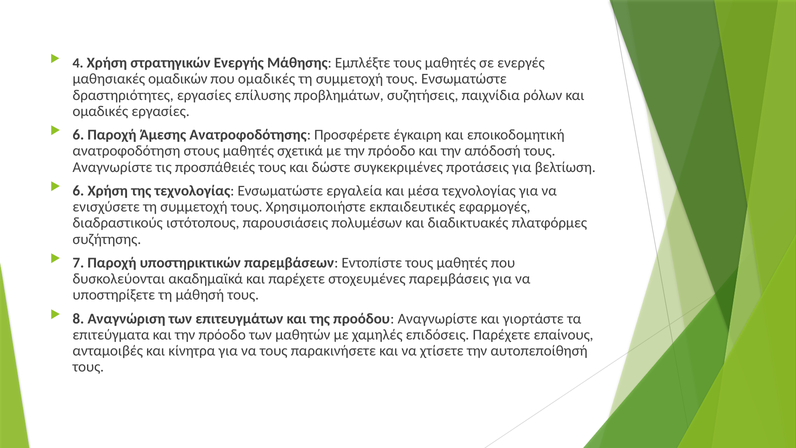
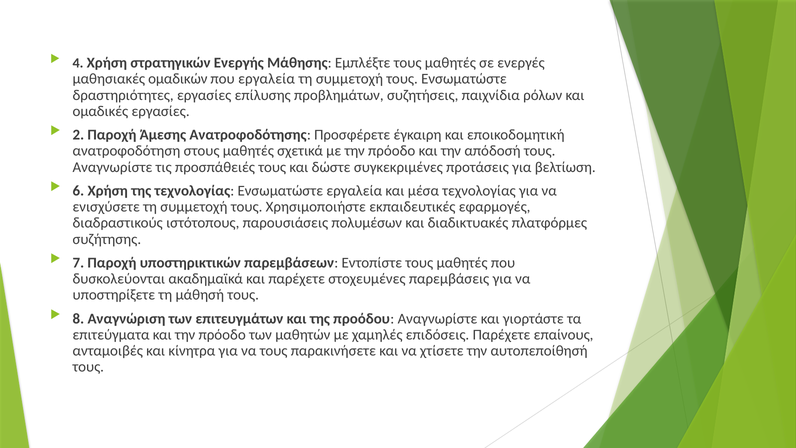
που ομαδικές: ομαδικές -> εργαλεία
6 at (78, 135): 6 -> 2
